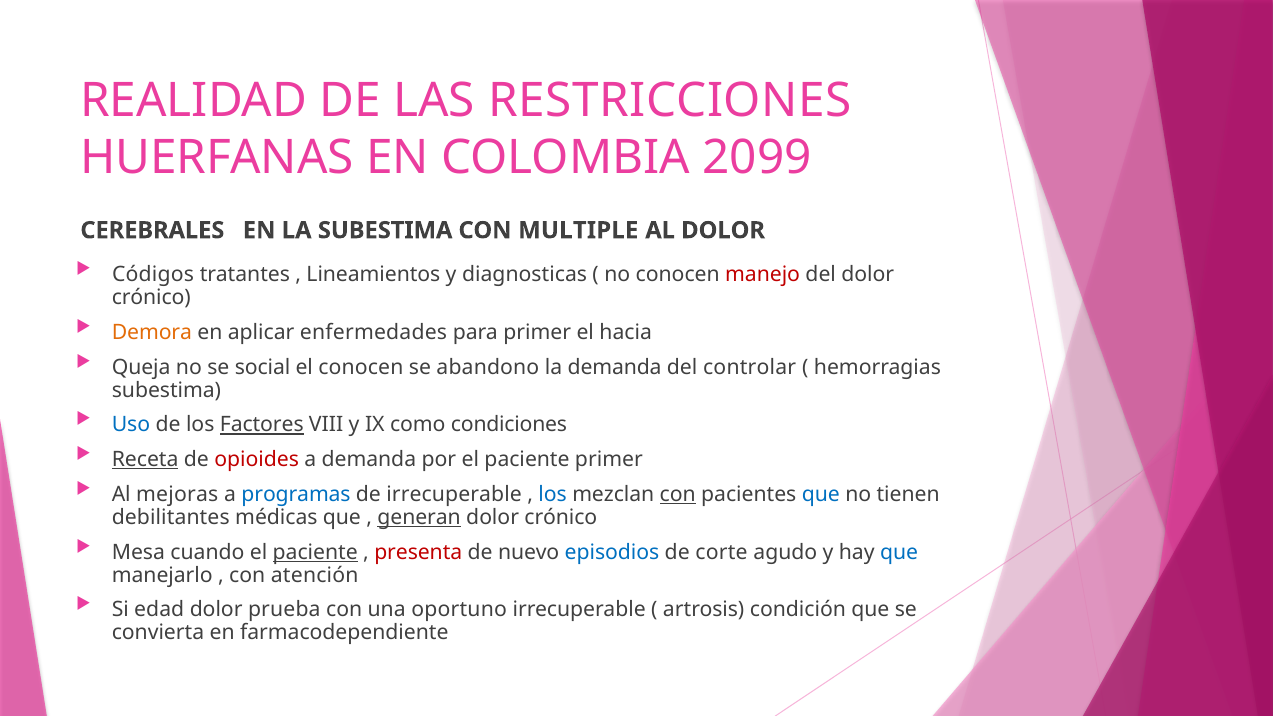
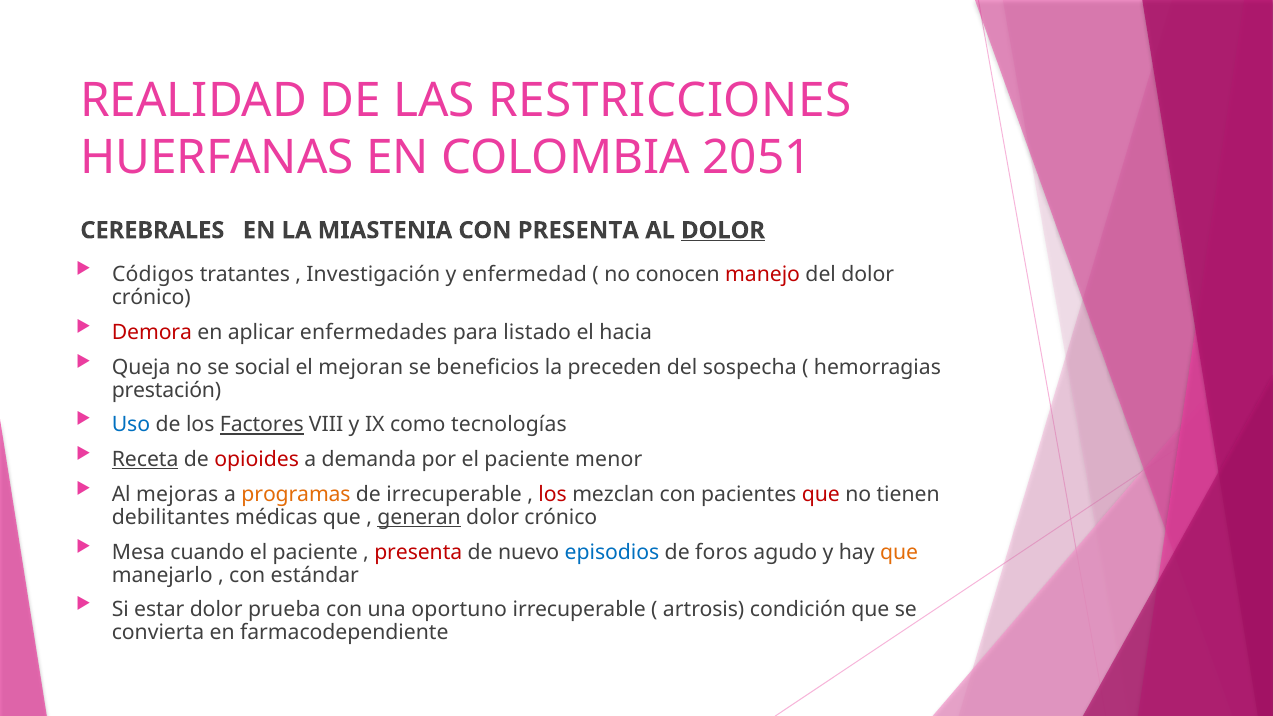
2099: 2099 -> 2051
LA SUBESTIMA: SUBESTIMA -> MIASTENIA
CON MULTIPLE: MULTIPLE -> PRESENTA
DOLOR at (723, 230) underline: none -> present
Lineamientos: Lineamientos -> Investigación
diagnosticas: diagnosticas -> enfermedad
Demora colour: orange -> red
para primer: primer -> listado
el conocen: conocen -> mejoran
abandono: abandono -> beneficios
la demanda: demanda -> preceden
controlar: controlar -> sospecha
subestima at (166, 390): subestima -> prestación
condiciones: condiciones -> tecnologías
paciente primer: primer -> menor
programas colour: blue -> orange
los at (553, 494) colour: blue -> red
con at (678, 494) underline: present -> none
que at (821, 494) colour: blue -> red
paciente at (315, 552) underline: present -> none
corte: corte -> foros
que at (899, 552) colour: blue -> orange
atención: atención -> estándar
edad: edad -> estar
